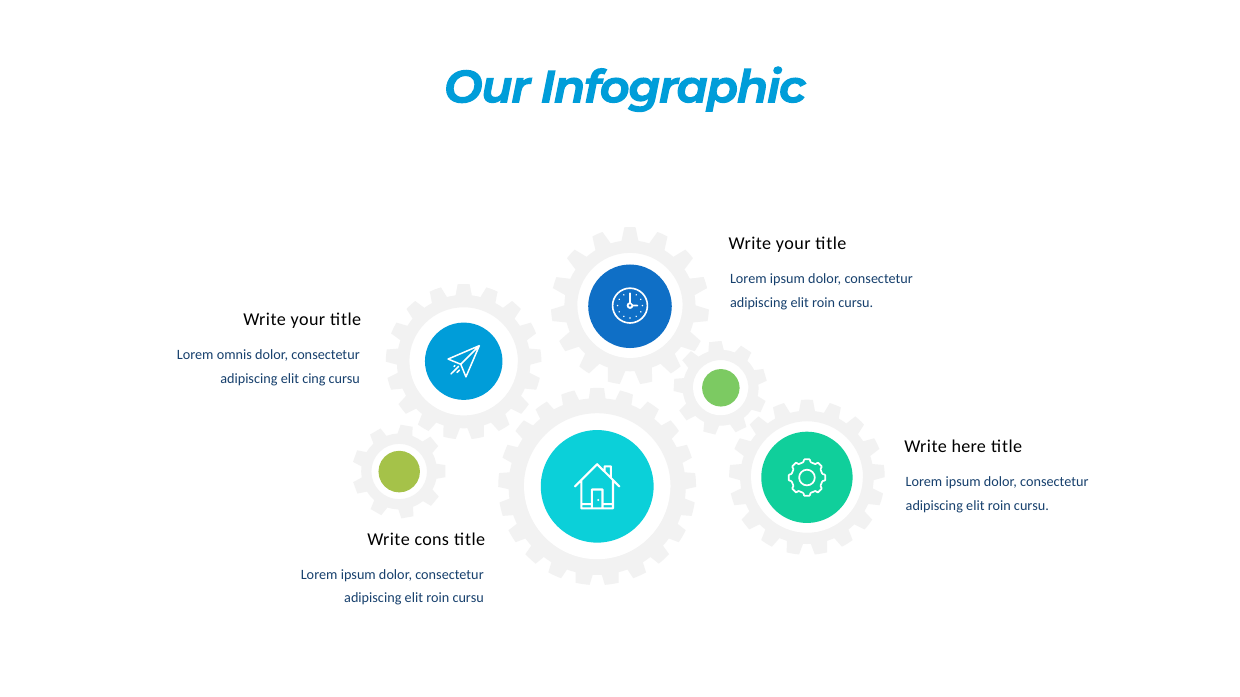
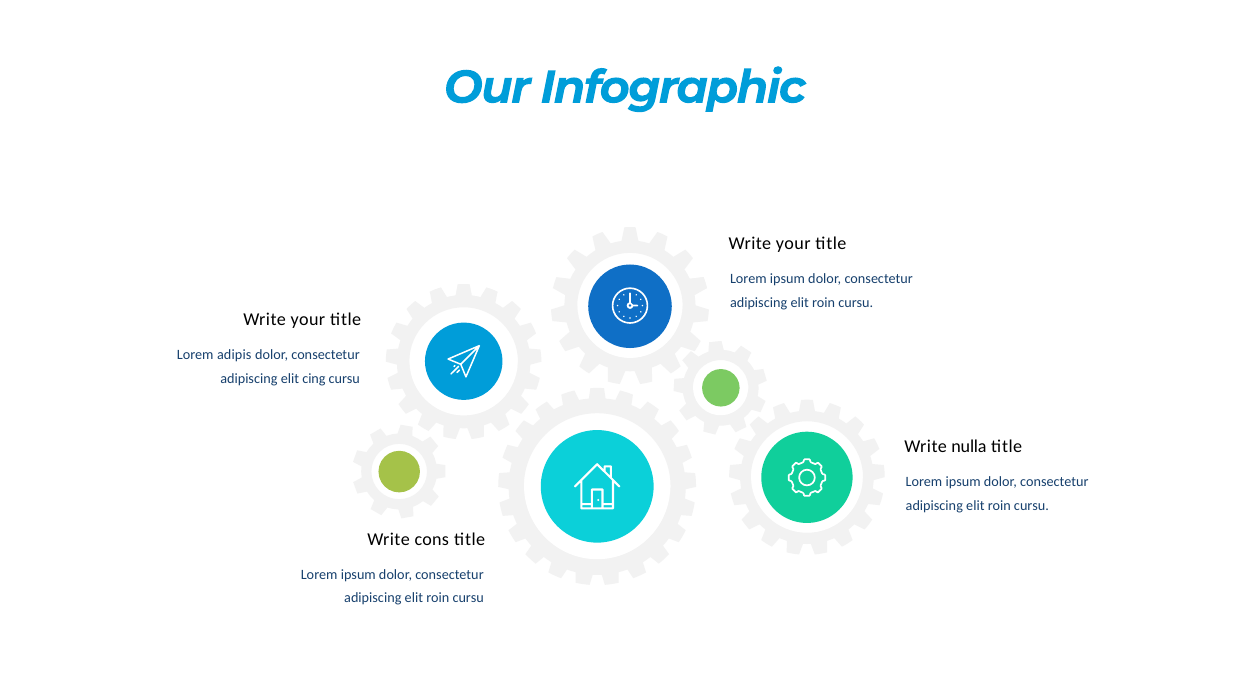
omnis: omnis -> adipis
here: here -> nulla
